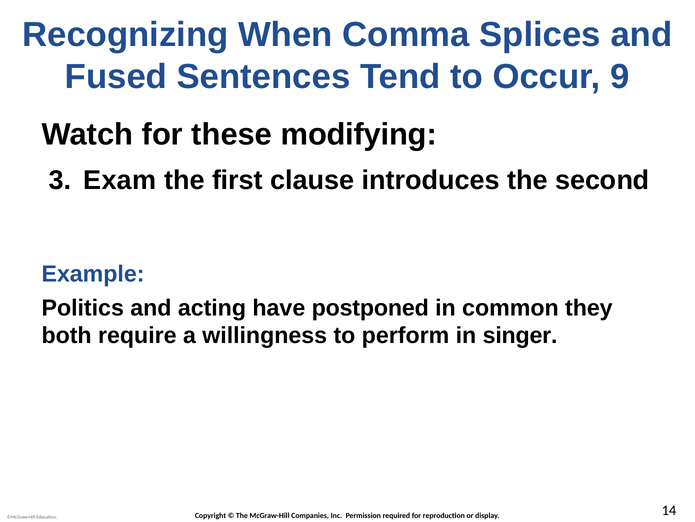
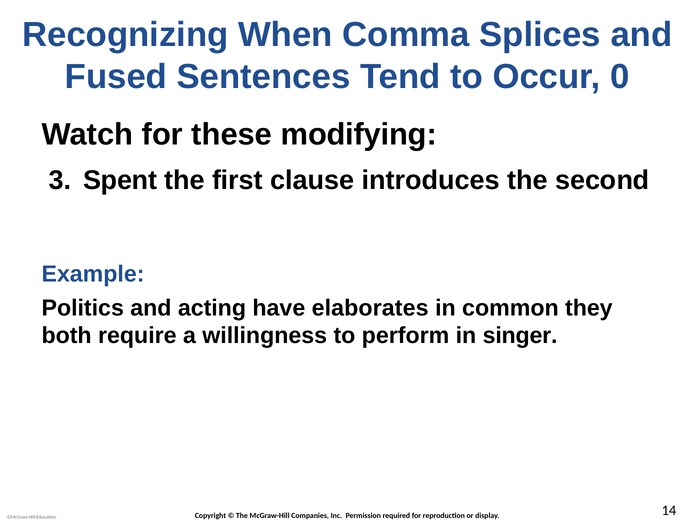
9: 9 -> 0
Exam: Exam -> Spent
postponed: postponed -> elaborates
